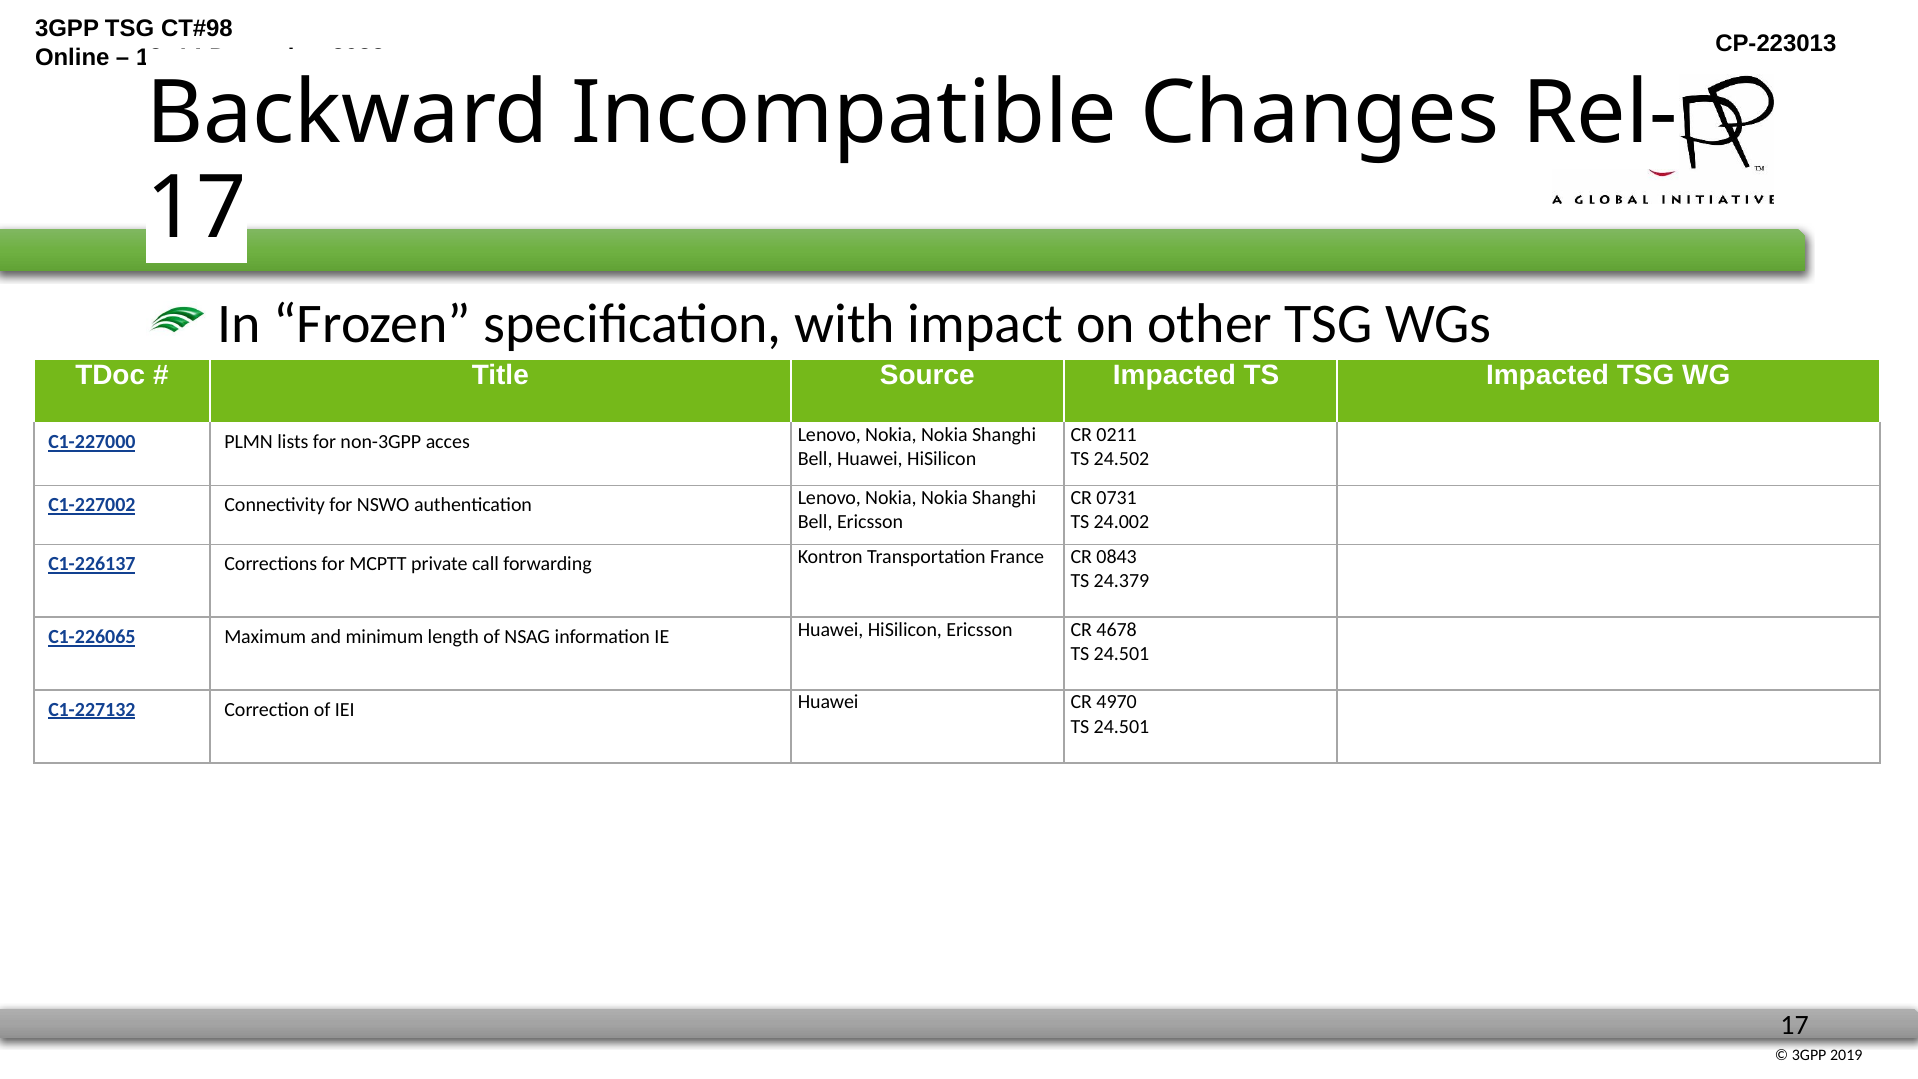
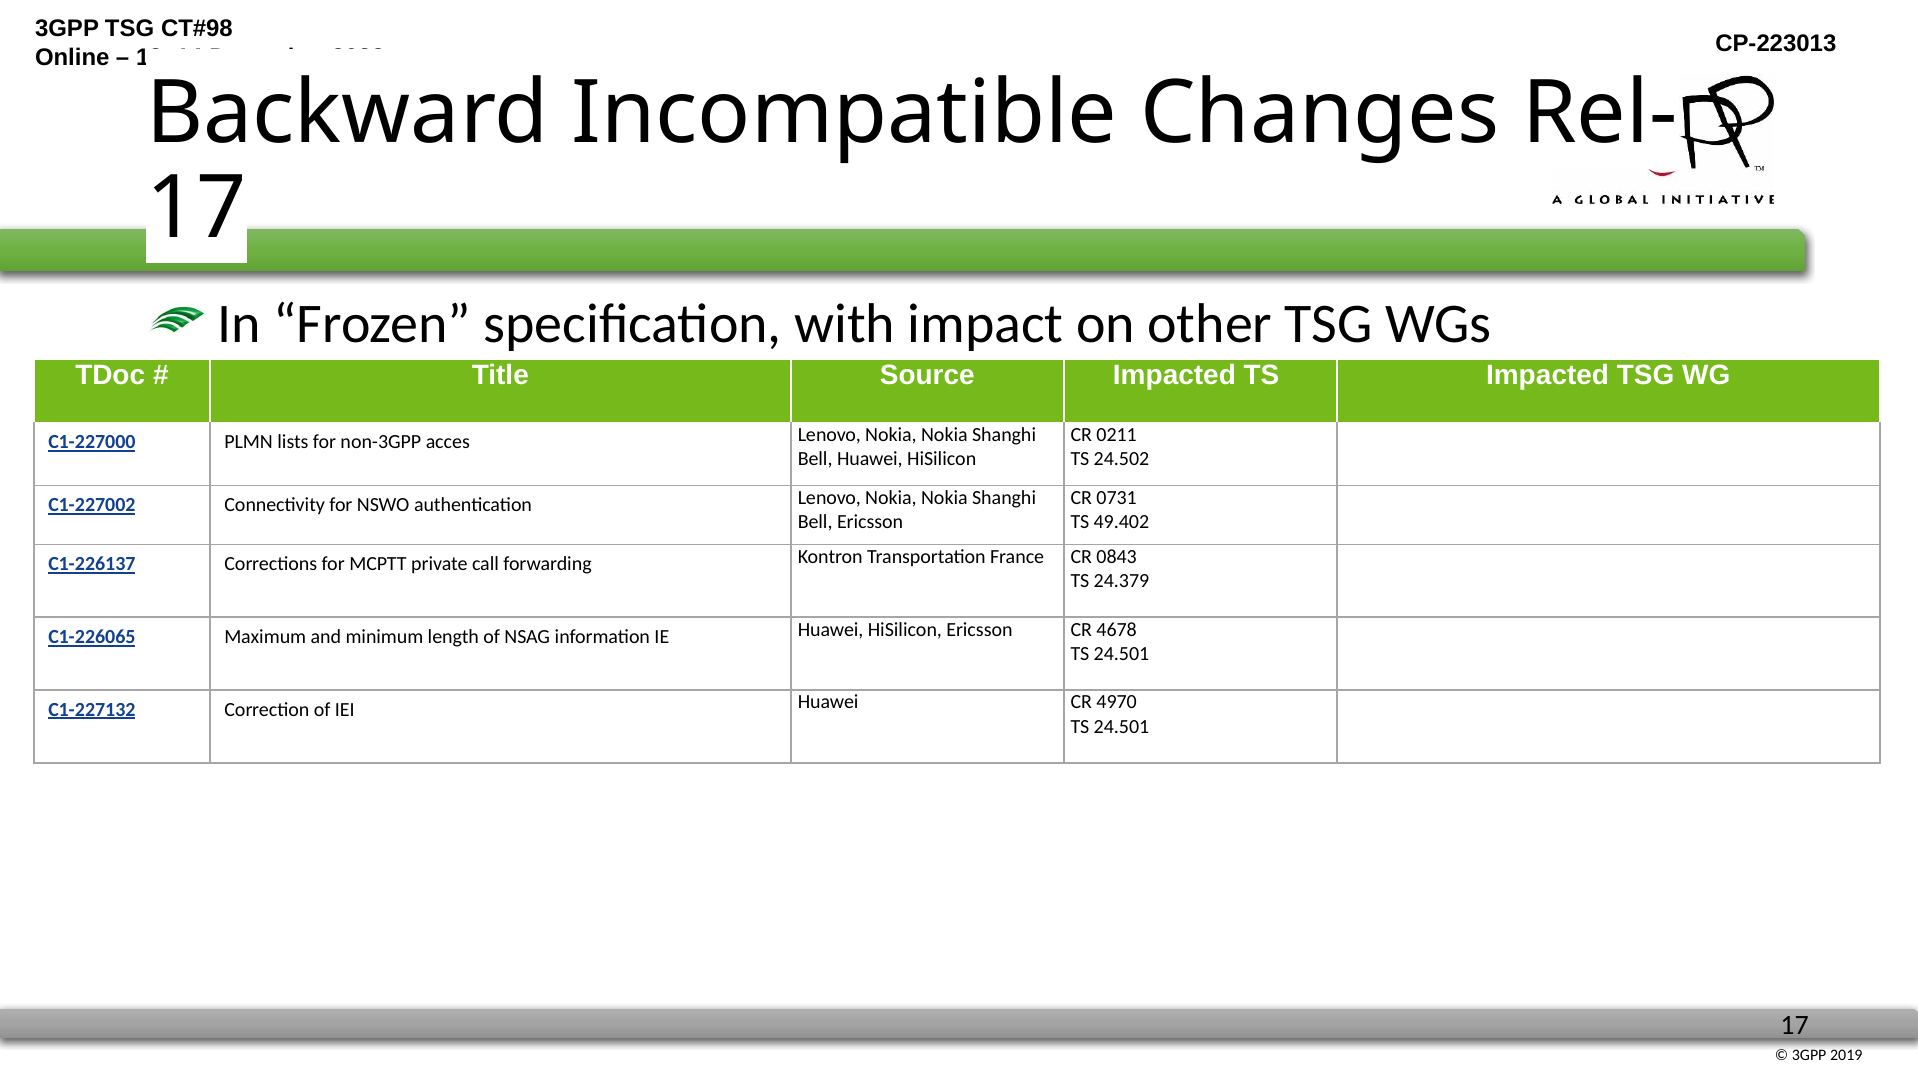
24.002: 24.002 -> 49.402
